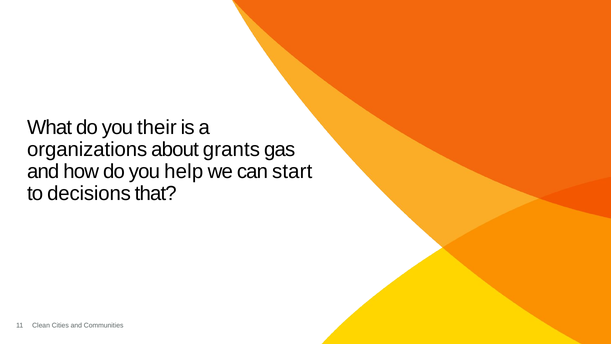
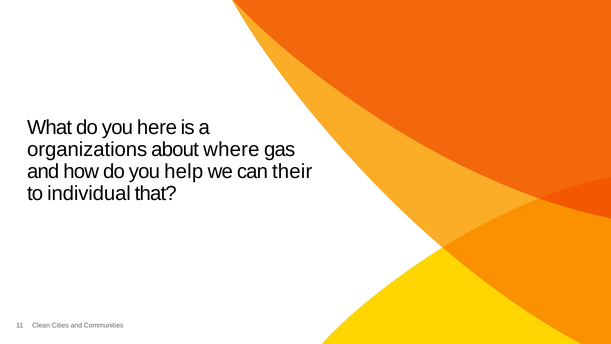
their: their -> here
grants: grants -> where
start: start -> their
decisions: decisions -> individual
